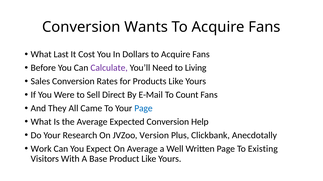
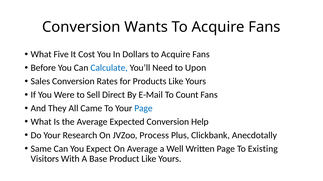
Last: Last -> Five
Calculate colour: purple -> blue
Living: Living -> Upon
Version: Version -> Process
Work: Work -> Same
